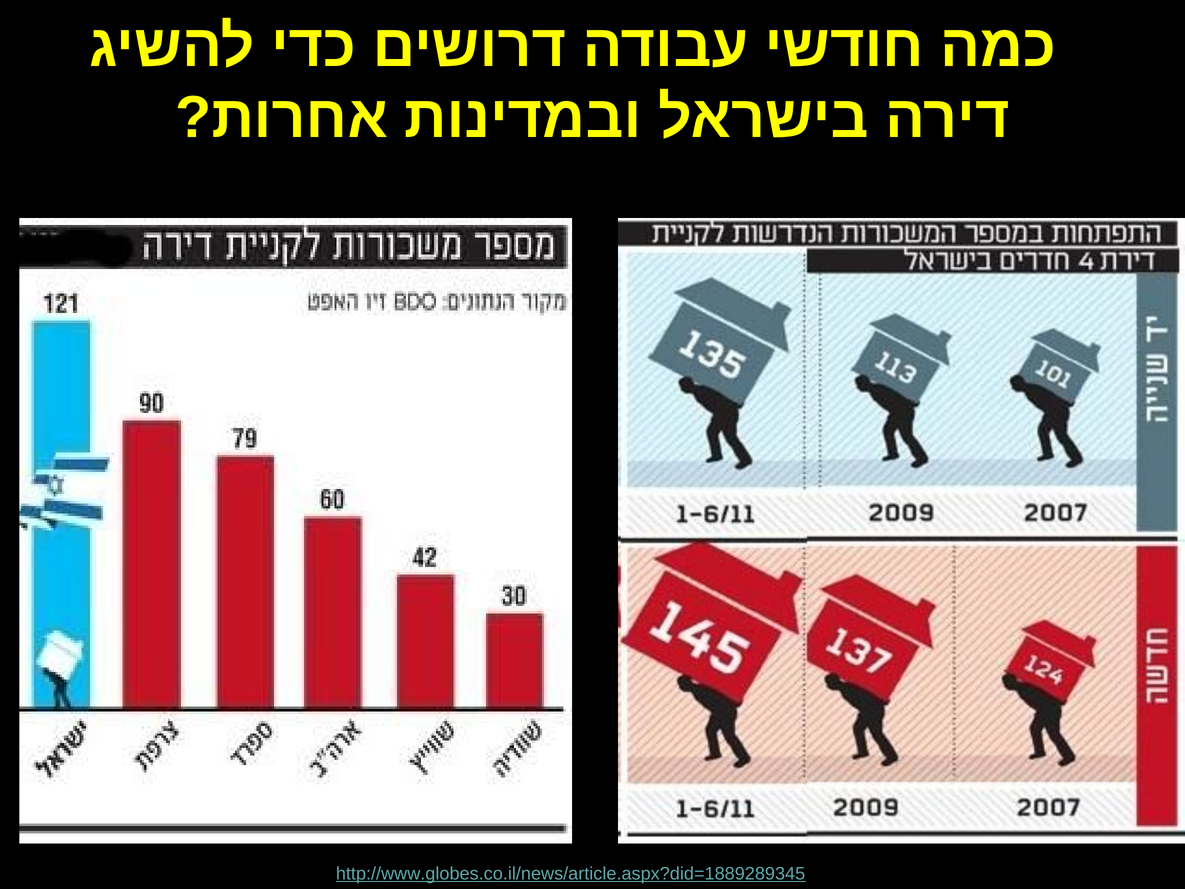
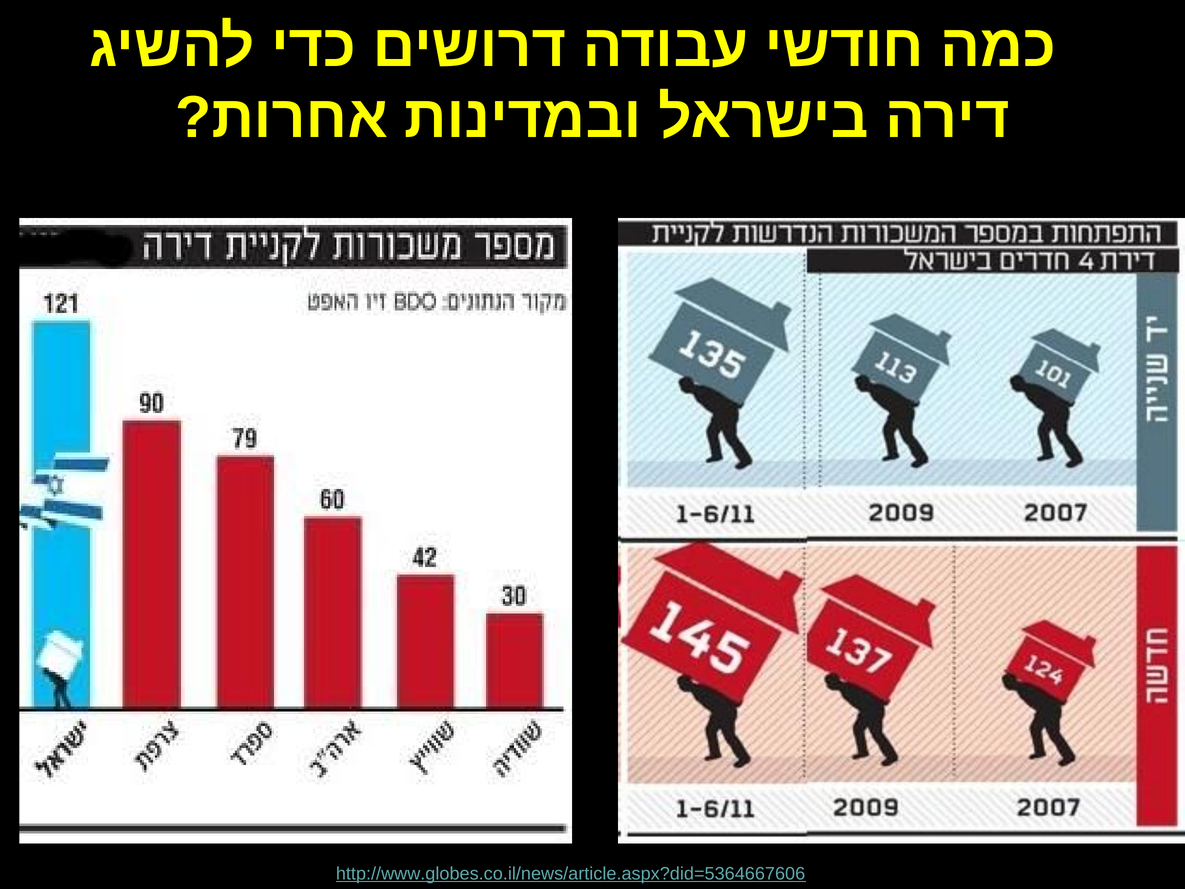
http://www.globes.co.il/news/article.aspx?did=1889289345: http://www.globes.co.il/news/article.aspx?did=1889289345 -> http://www.globes.co.il/news/article.aspx?did=5364667606
